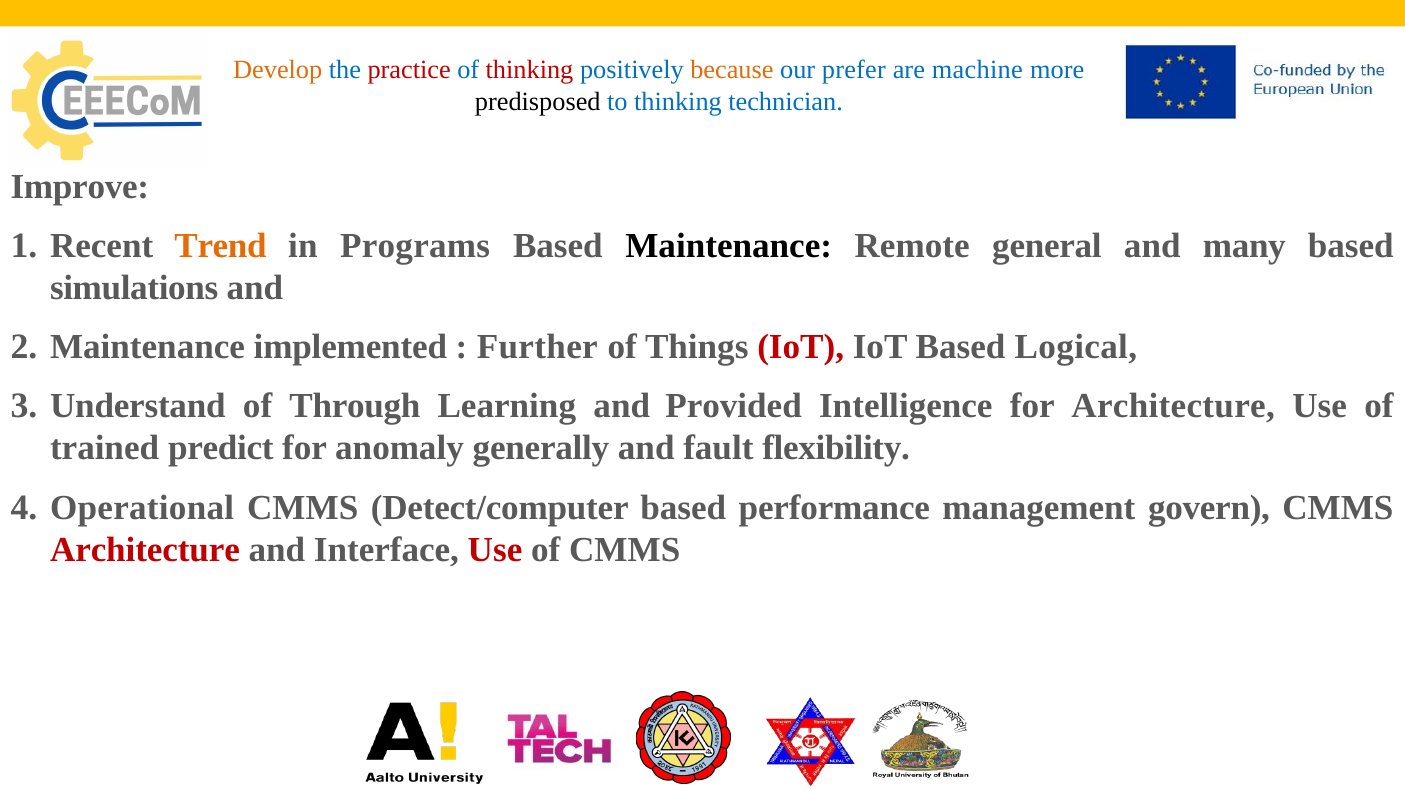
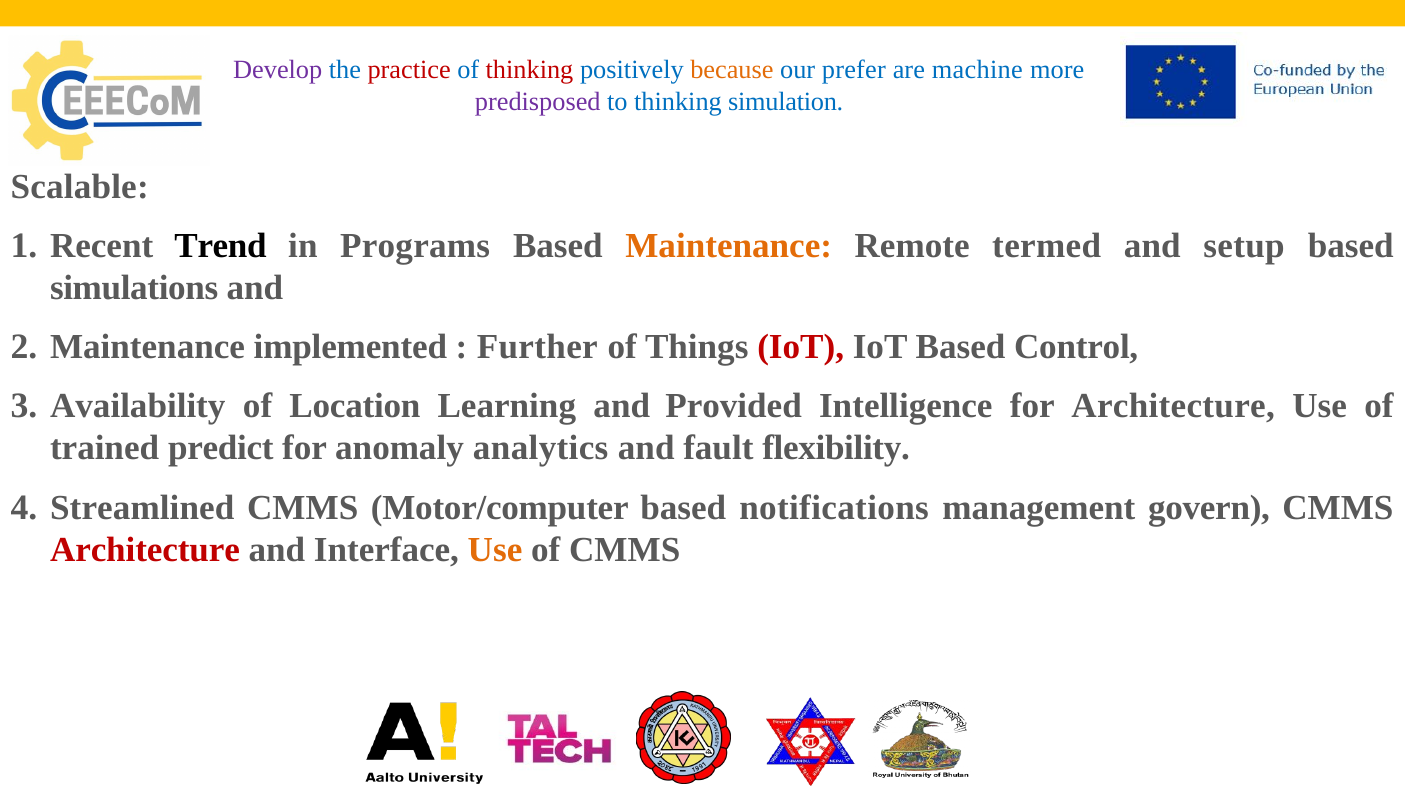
Develop colour: orange -> purple
predisposed colour: black -> purple
technician: technician -> simulation
Improve: Improve -> Scalable
Trend colour: orange -> black
Maintenance at (729, 246) colour: black -> orange
general: general -> termed
many: many -> setup
Logical: Logical -> Control
Understand: Understand -> Availability
Through: Through -> Location
generally: generally -> analytics
Operational: Operational -> Streamlined
Detect/computer: Detect/computer -> Motor/computer
performance: performance -> notifications
Use at (495, 550) colour: red -> orange
